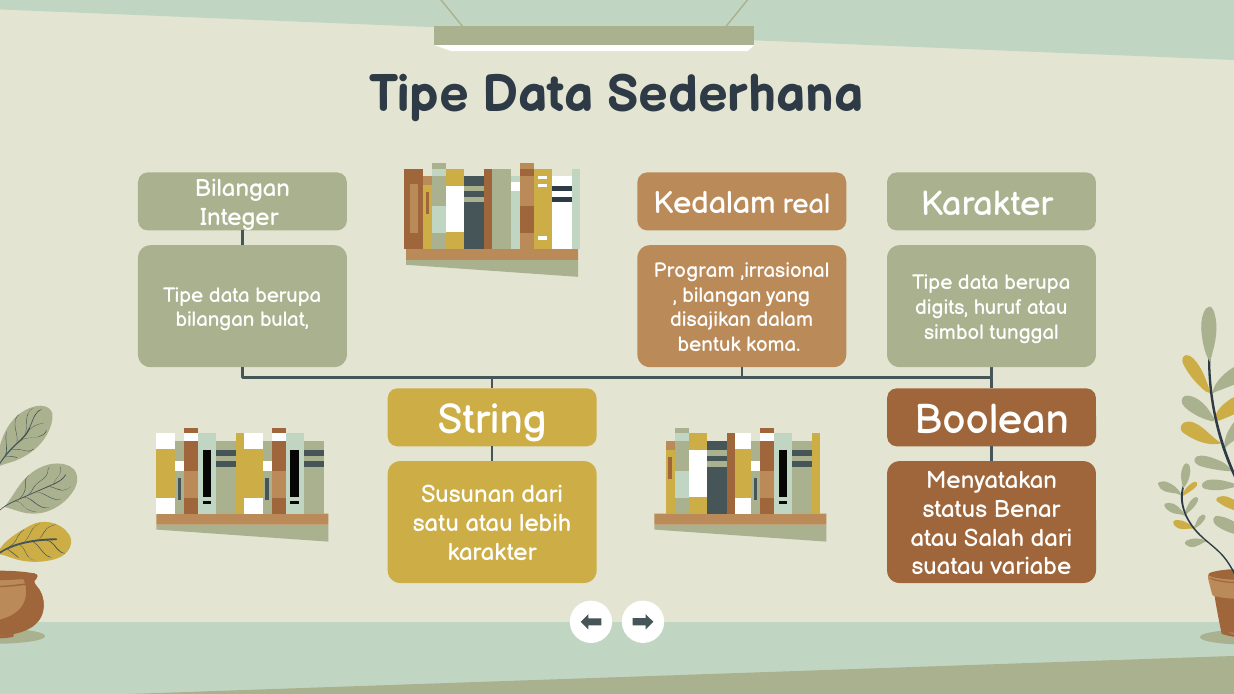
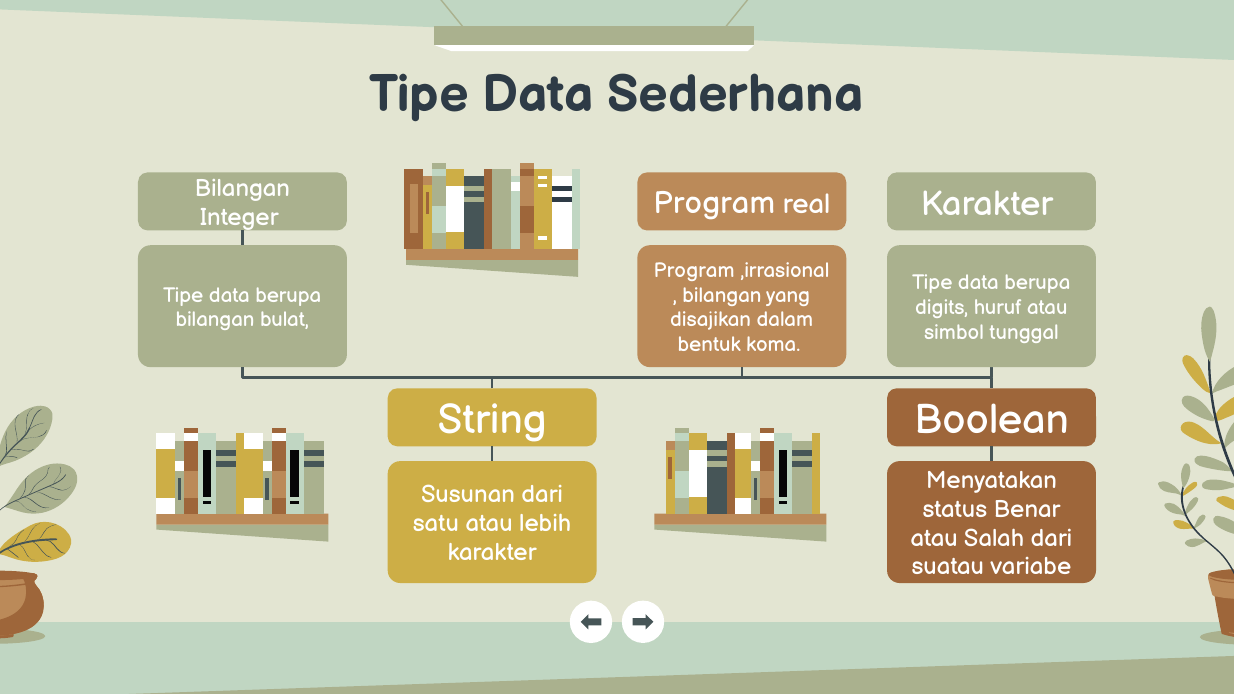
Kedalam at (714, 204): Kedalam -> Program
